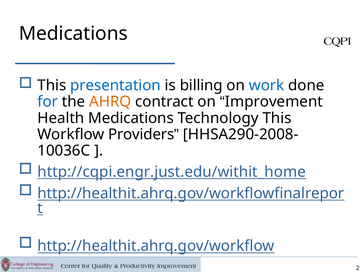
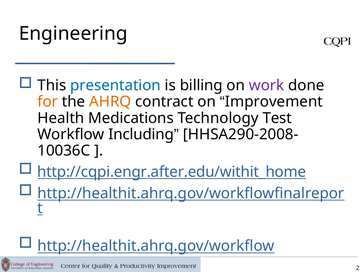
Medications at (73, 33): Medications -> Engineering
work colour: blue -> purple
for colour: blue -> orange
Technology This: This -> Test
Providers: Providers -> Including
http://cqpi.engr.just.edu/withit_home: http://cqpi.engr.just.edu/withit_home -> http://cqpi.engr.after.edu/withit_home
